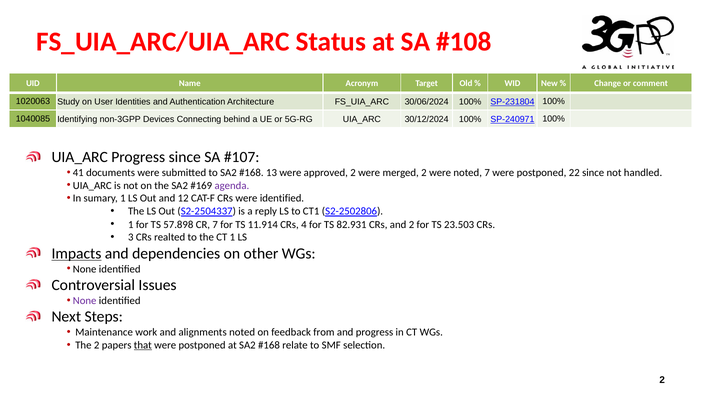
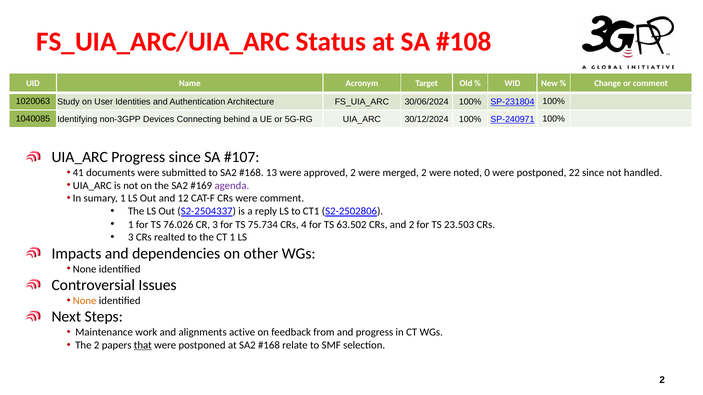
noted 7: 7 -> 0
were identified: identified -> comment
57.898: 57.898 -> 76.026
CR 7: 7 -> 3
11.914: 11.914 -> 75.734
82.931: 82.931 -> 63.502
Impacts underline: present -> none
None at (85, 301) colour: purple -> orange
alignments noted: noted -> active
